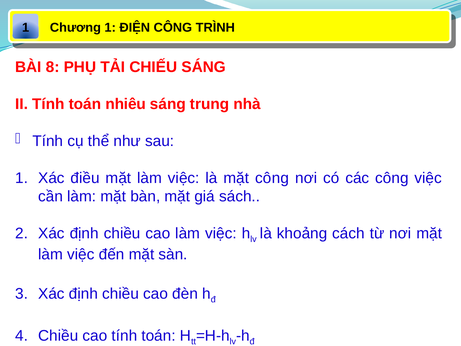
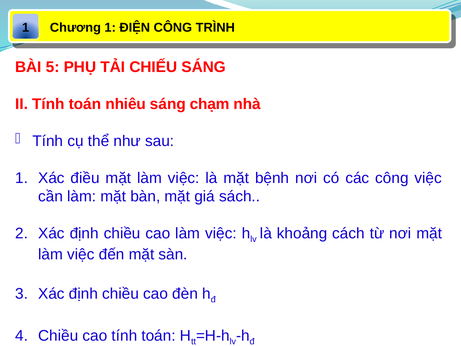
8: 8 -> 5
trung: trung -> chạm
mặt công: công -> bệnh
